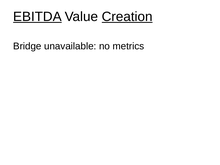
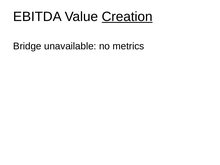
EBITDA underline: present -> none
